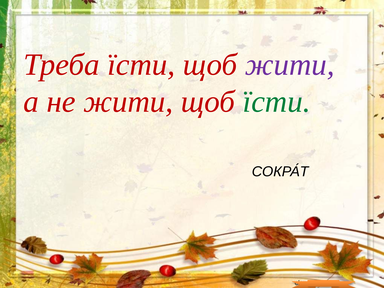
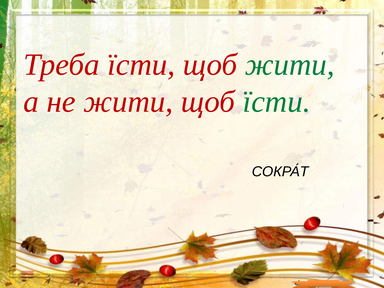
жити at (290, 65) colour: purple -> green
